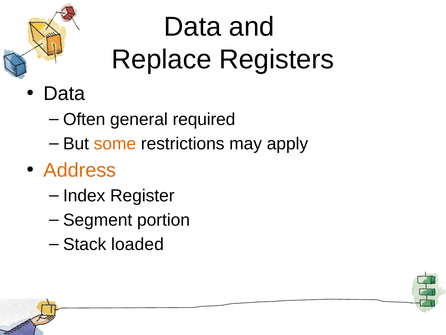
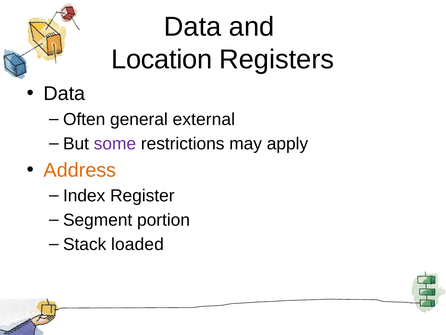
Replace: Replace -> Location
required: required -> external
some colour: orange -> purple
